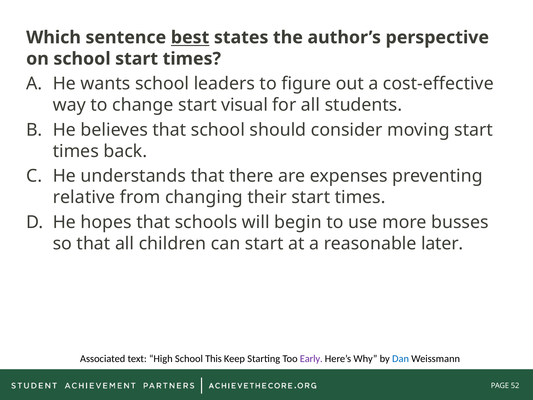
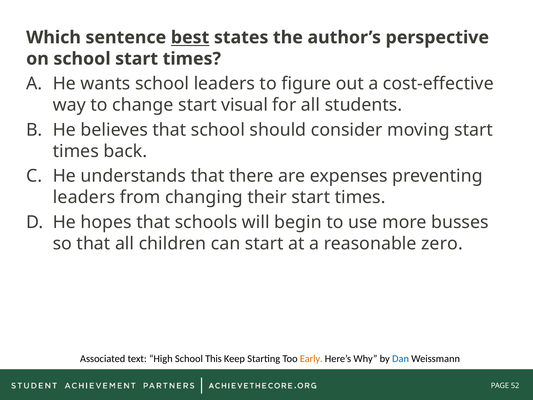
relative at (84, 197): relative -> leaders
later: later -> zero
Early colour: purple -> orange
